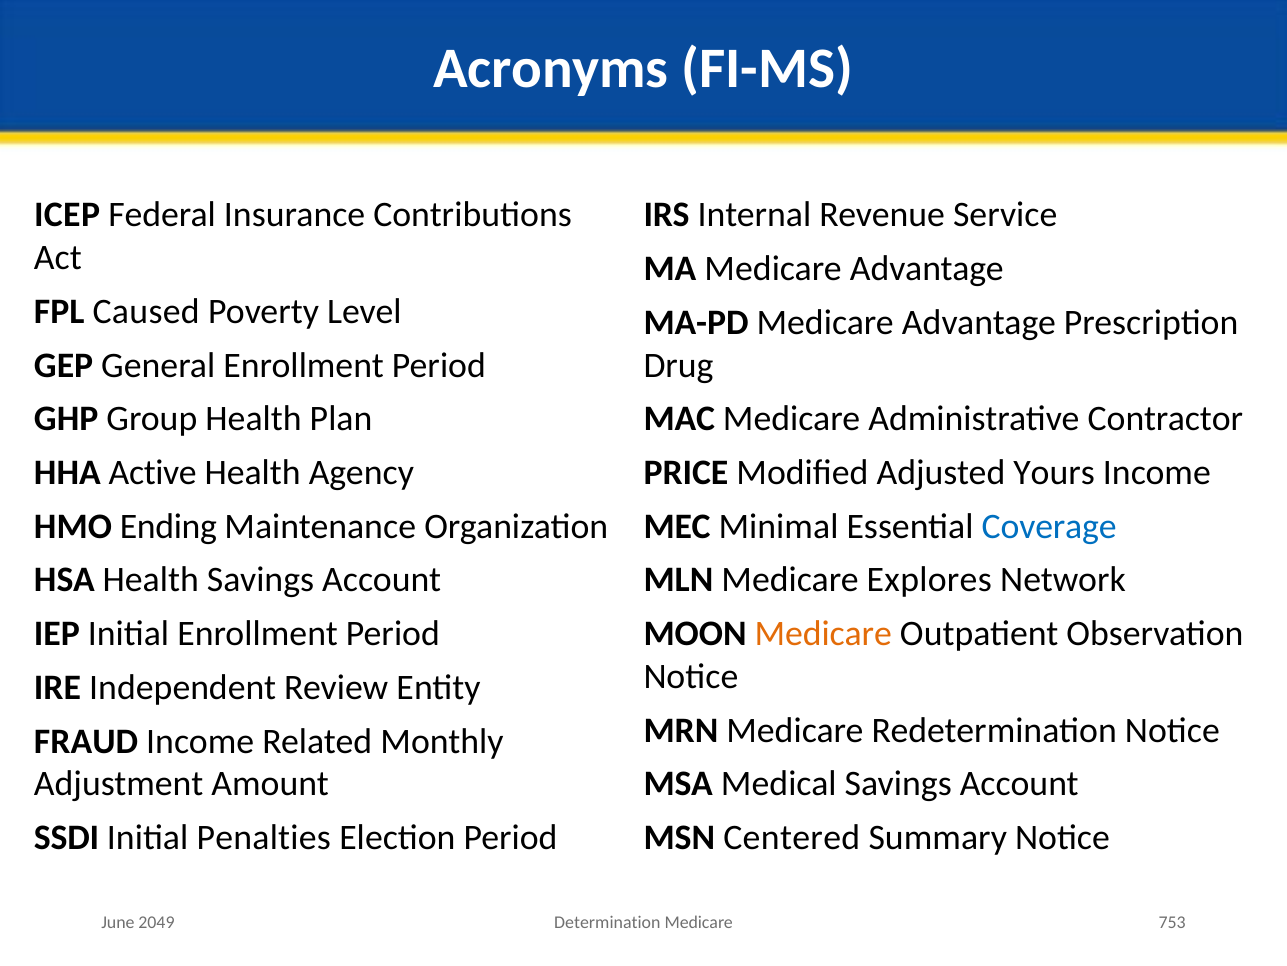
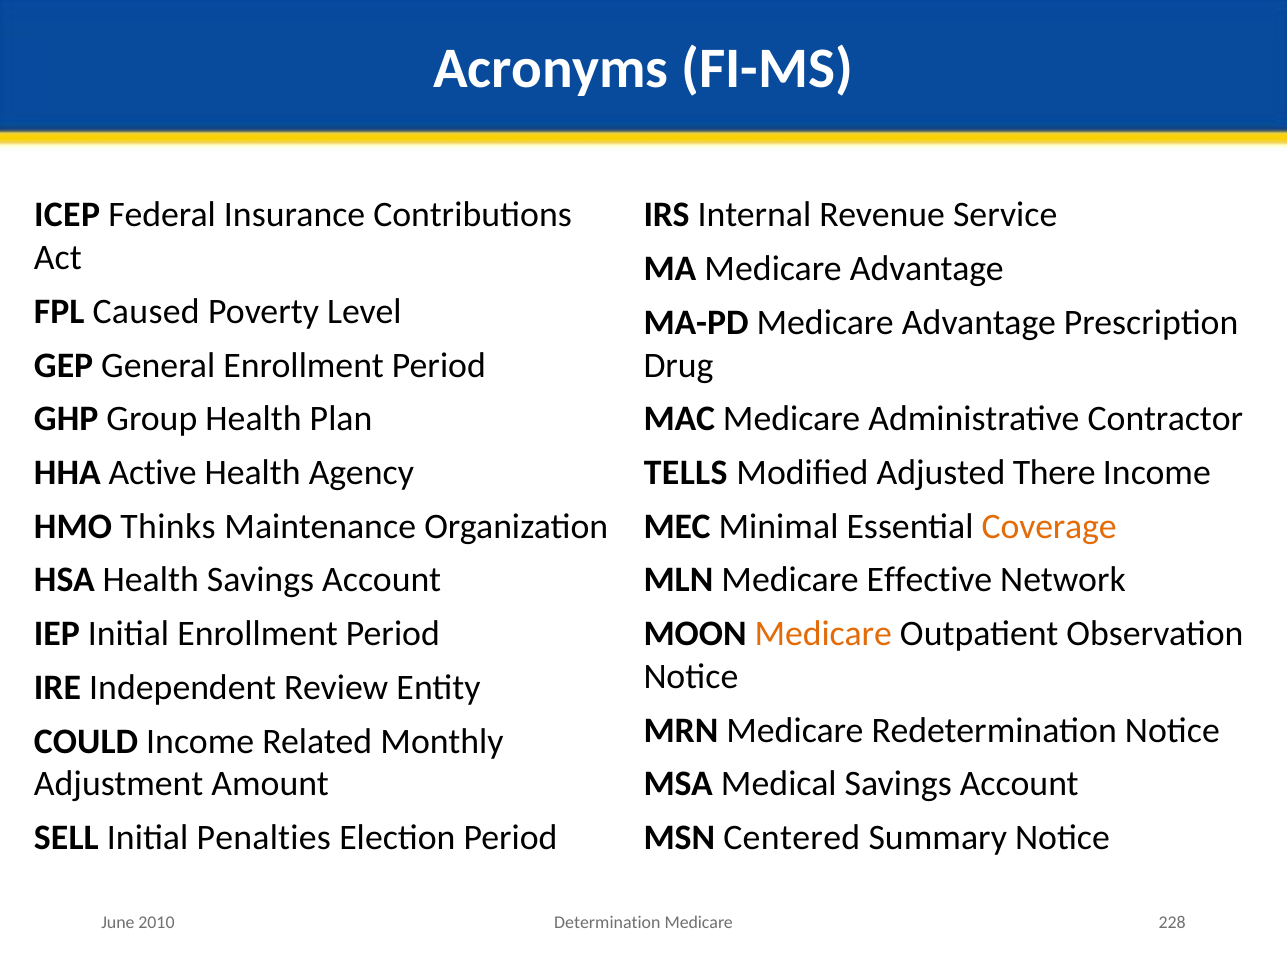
PRICE: PRICE -> TELLS
Yours: Yours -> There
Ending: Ending -> Thinks
Coverage colour: blue -> orange
Explores: Explores -> Effective
FRAUD: FRAUD -> COULD
SSDI: SSDI -> SELL
2049: 2049 -> 2010
753: 753 -> 228
